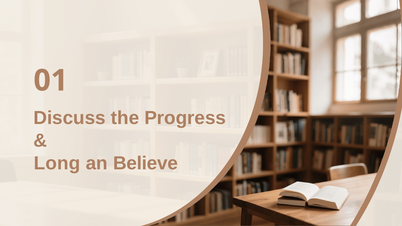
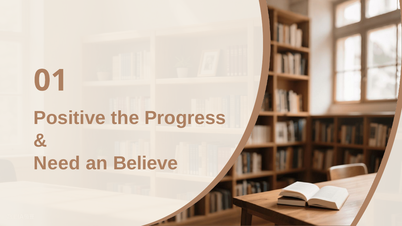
Discuss: Discuss -> Positive
Long: Long -> Need
